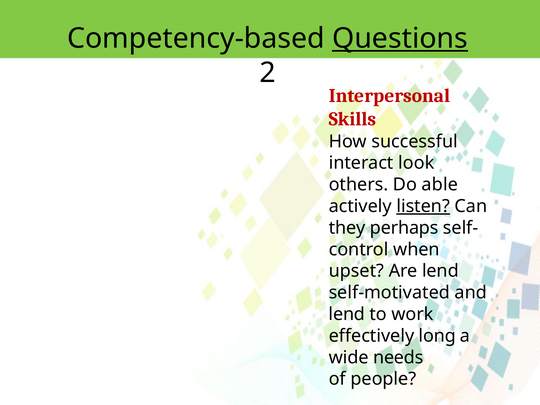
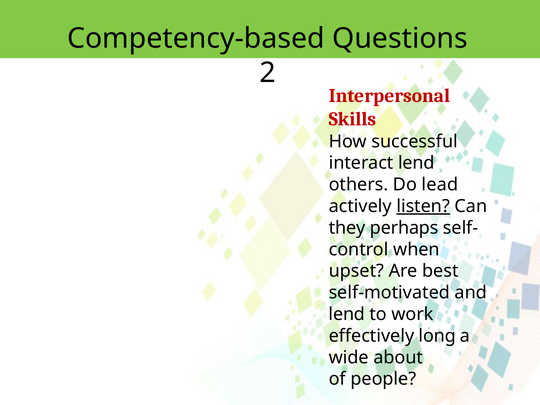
Questions underline: present -> none
interact look: look -> lend
able: able -> lead
Are lend: lend -> best
needs: needs -> about
